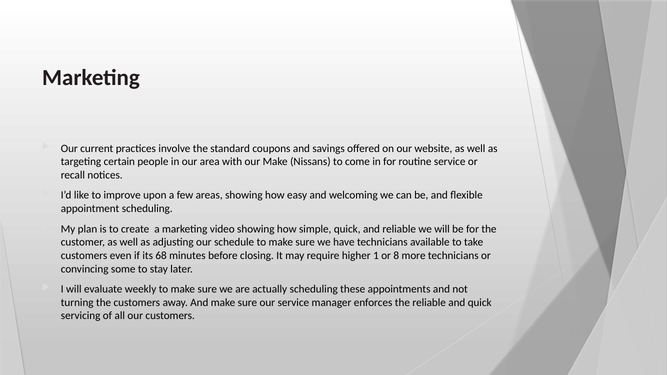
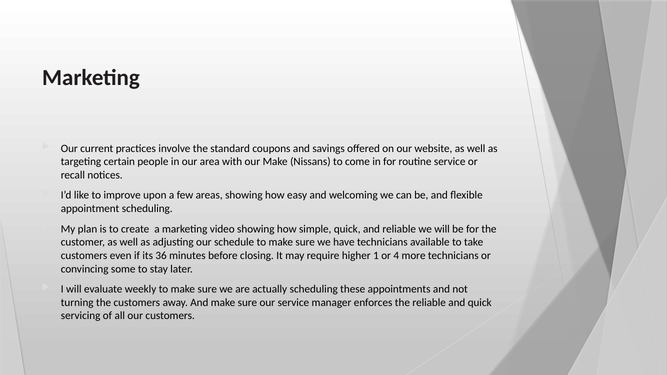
68: 68 -> 36
8: 8 -> 4
